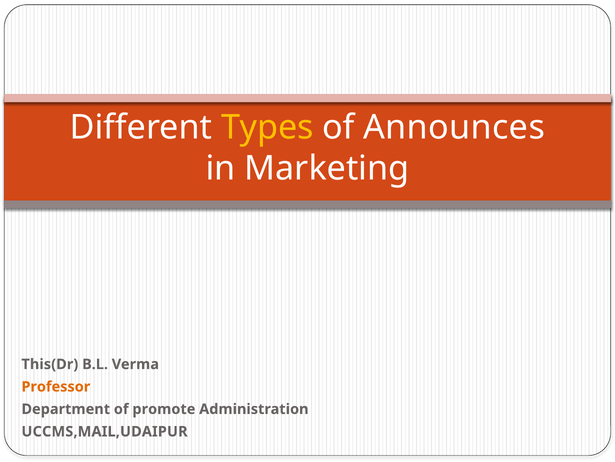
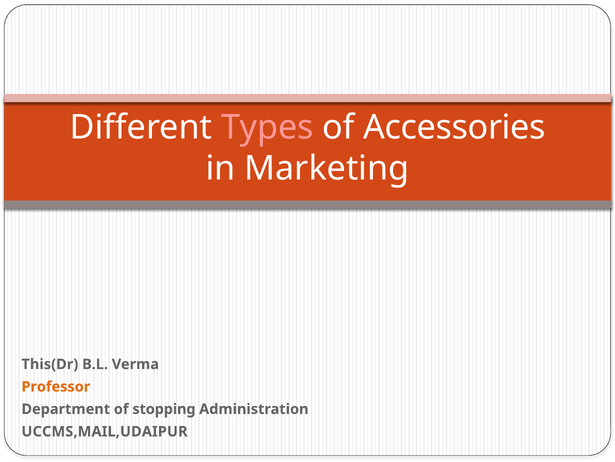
Types colour: yellow -> pink
Announces: Announces -> Accessories
promote: promote -> stopping
